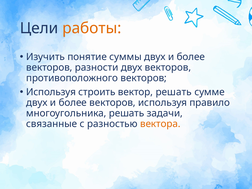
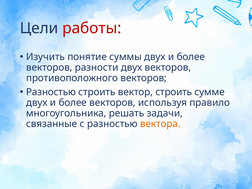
работы colour: orange -> red
Используя at (51, 92): Используя -> Разностью
вектор решать: решать -> строить
